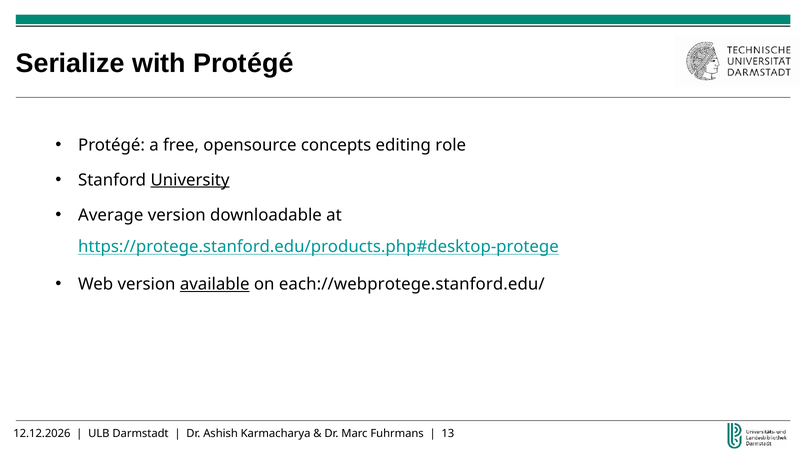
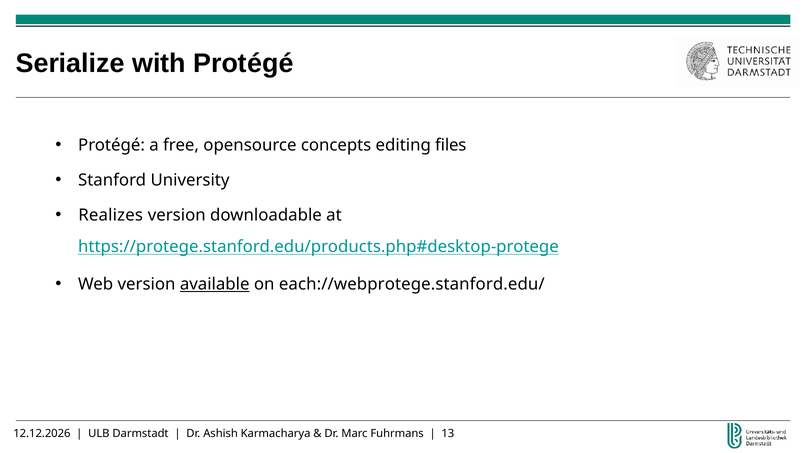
role: role -> files
University underline: present -> none
Average: Average -> Realizes
